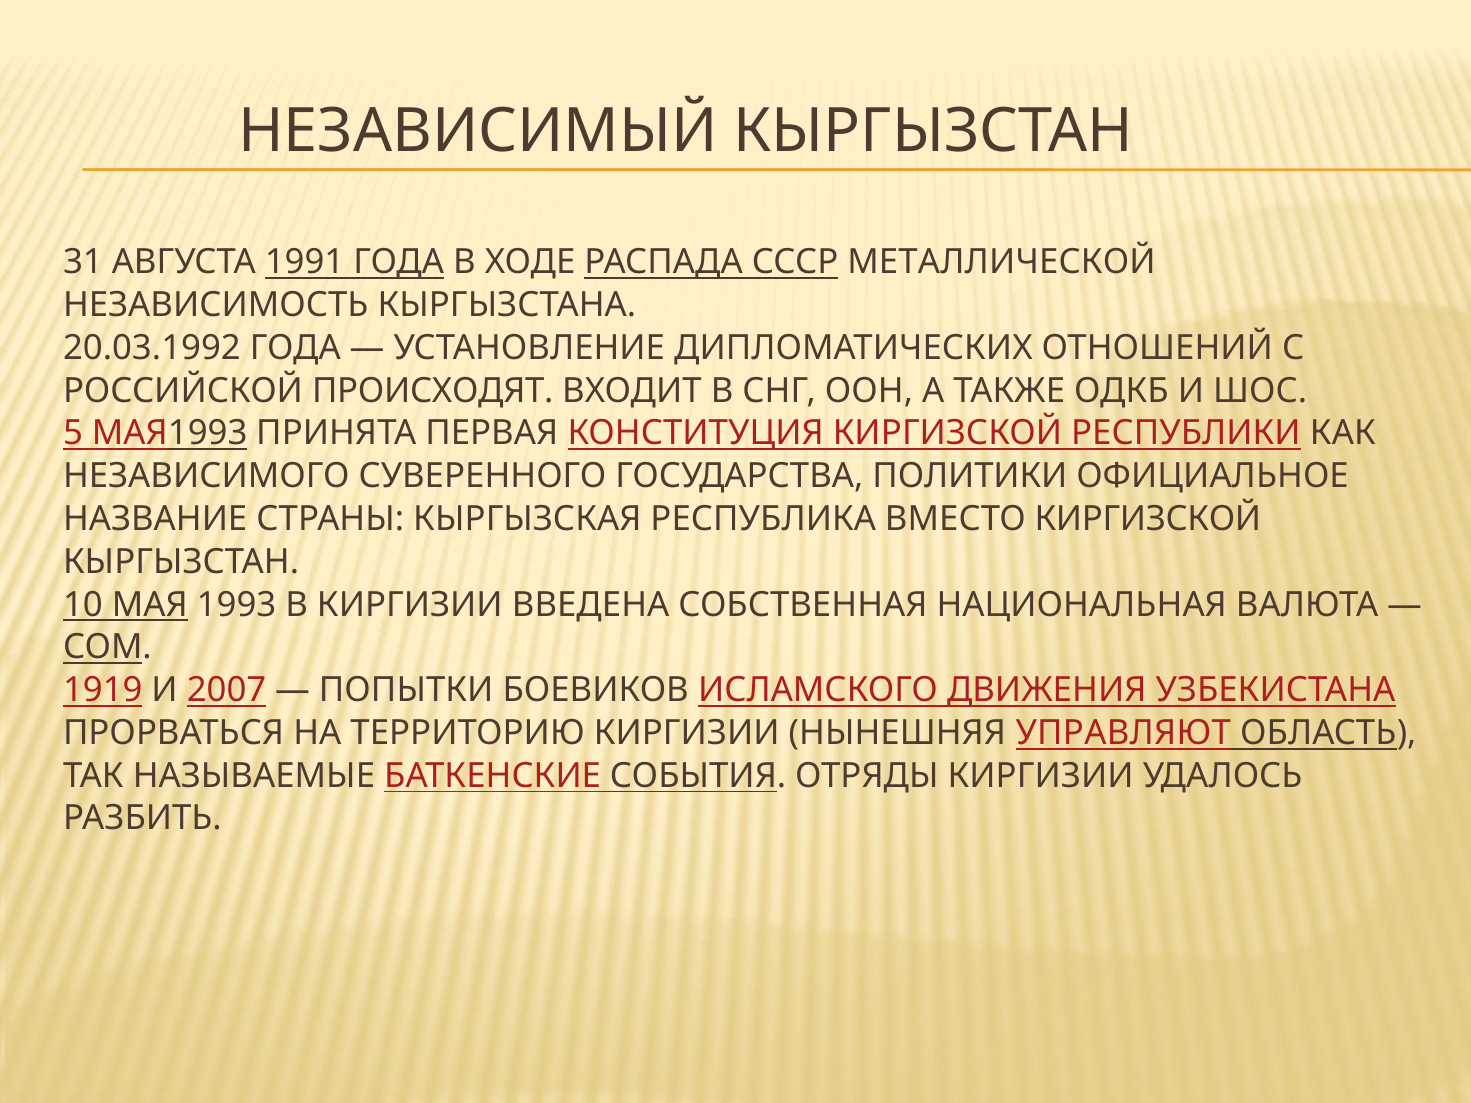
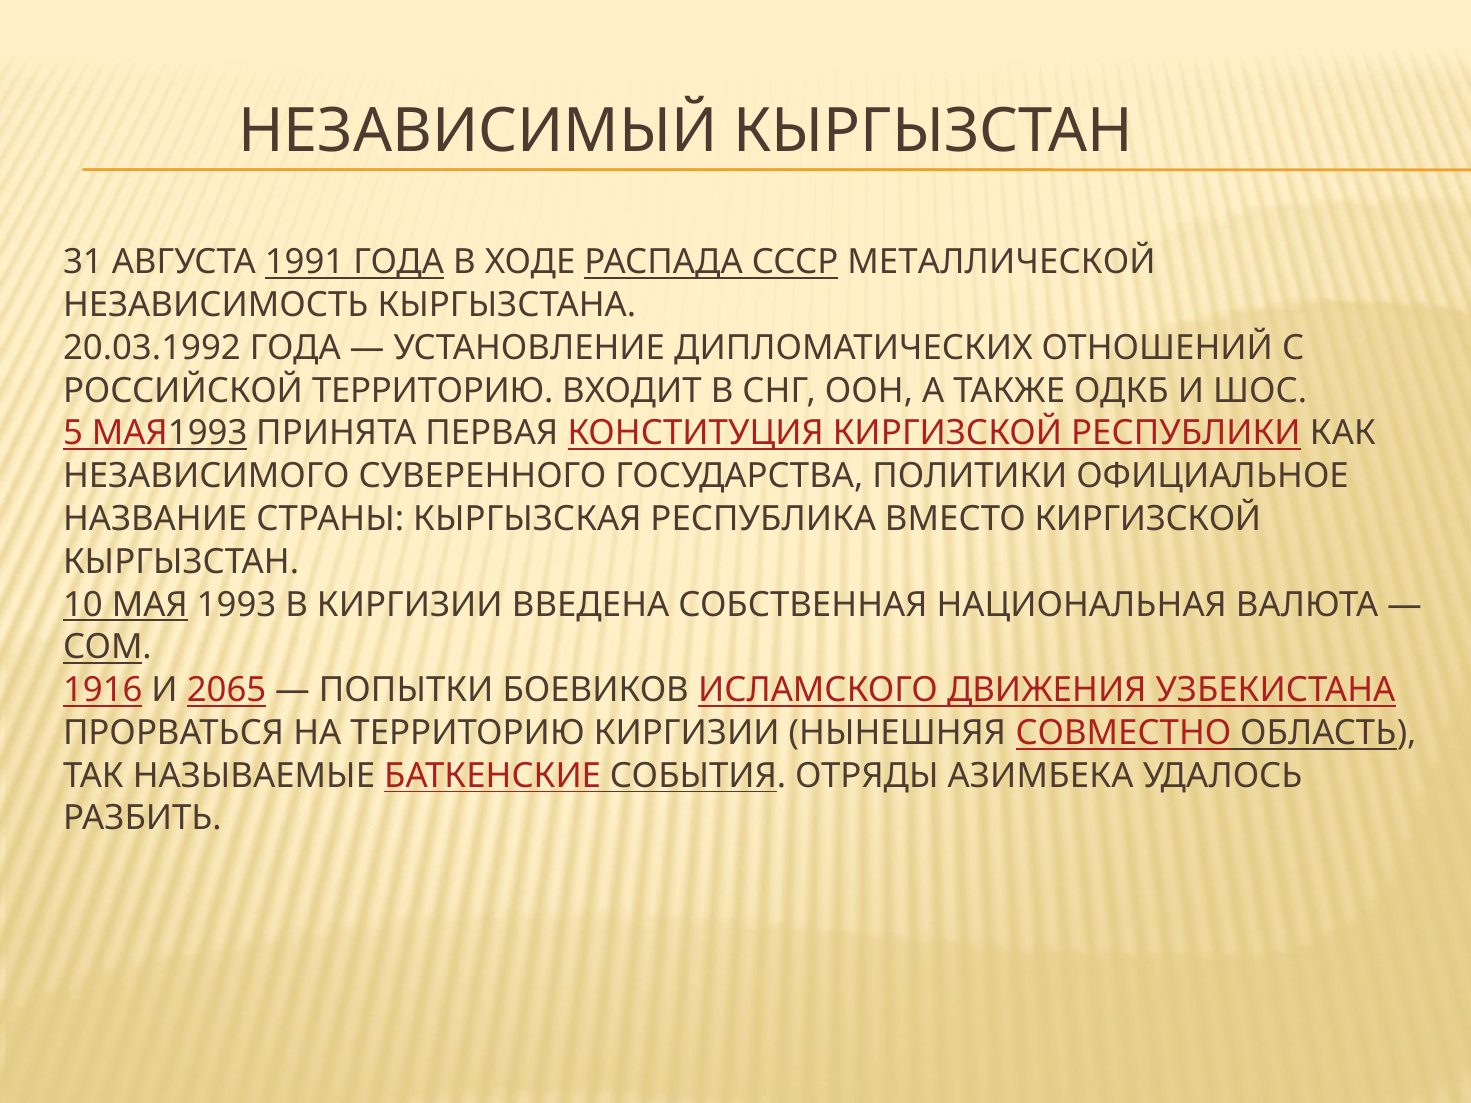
РОССИЙСКОЙ ПРОИСХОДЯТ: ПРОИСХОДЯТ -> ТЕРРИТОРИЮ
1919: 1919 -> 1916
2007: 2007 -> 2065
УПРАВЛЯЮТ: УПРАВЛЯЮТ -> СОВМЕСТНО
ОТРЯДЫ КИРГИЗИИ: КИРГИЗИИ -> АЗИМБЕКА
